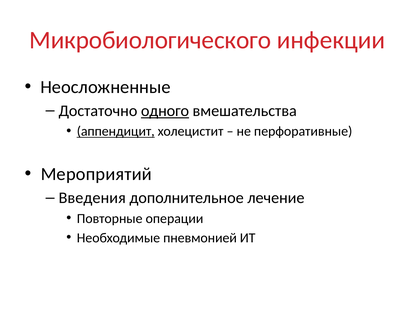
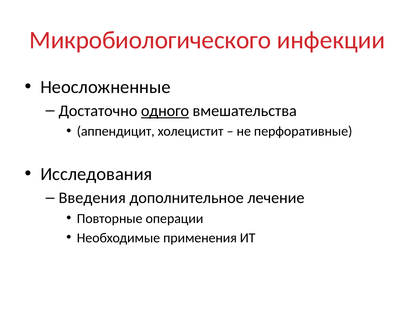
аппендицит underline: present -> none
Мероприятий: Мероприятий -> Исследования
пневмонией: пневмонией -> применения
